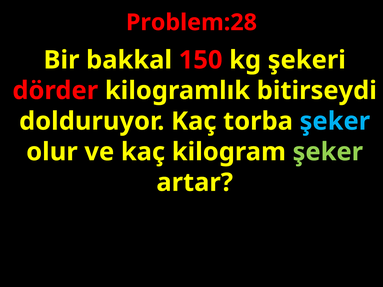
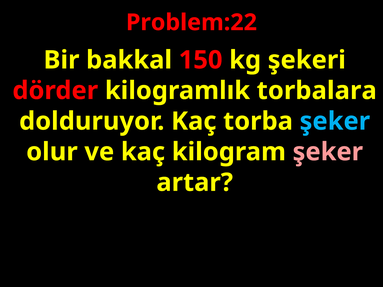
Problem:28: Problem:28 -> Problem:22
bitirseydi: bitirseydi -> torbalara
şeker at (328, 152) colour: light green -> pink
